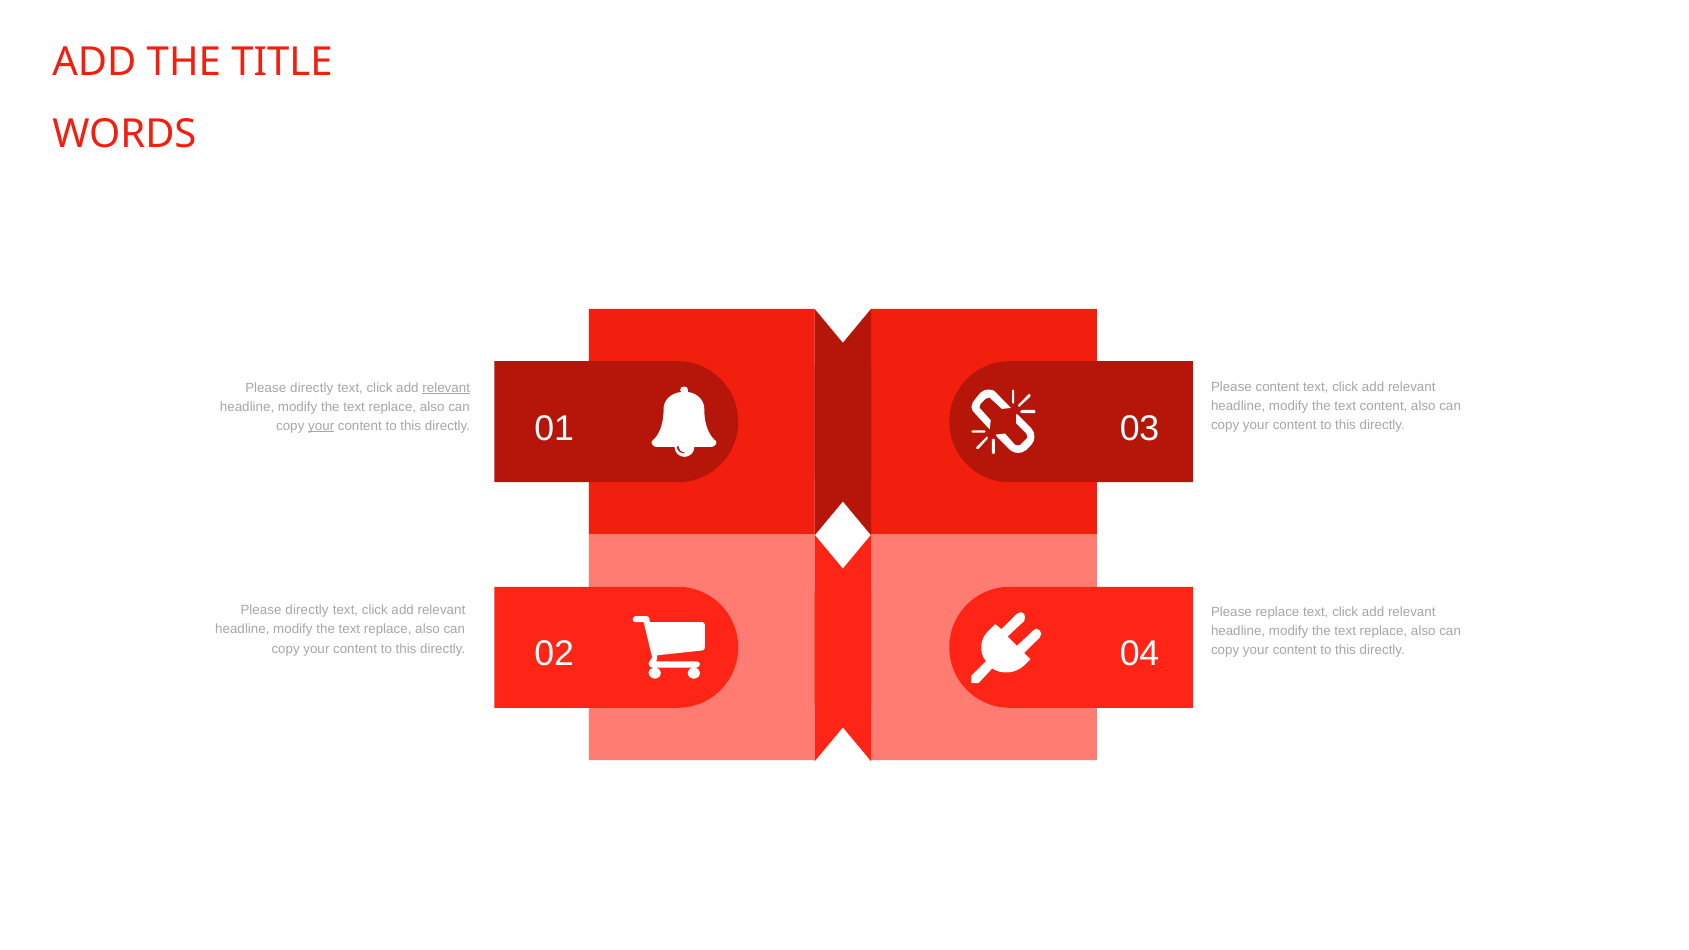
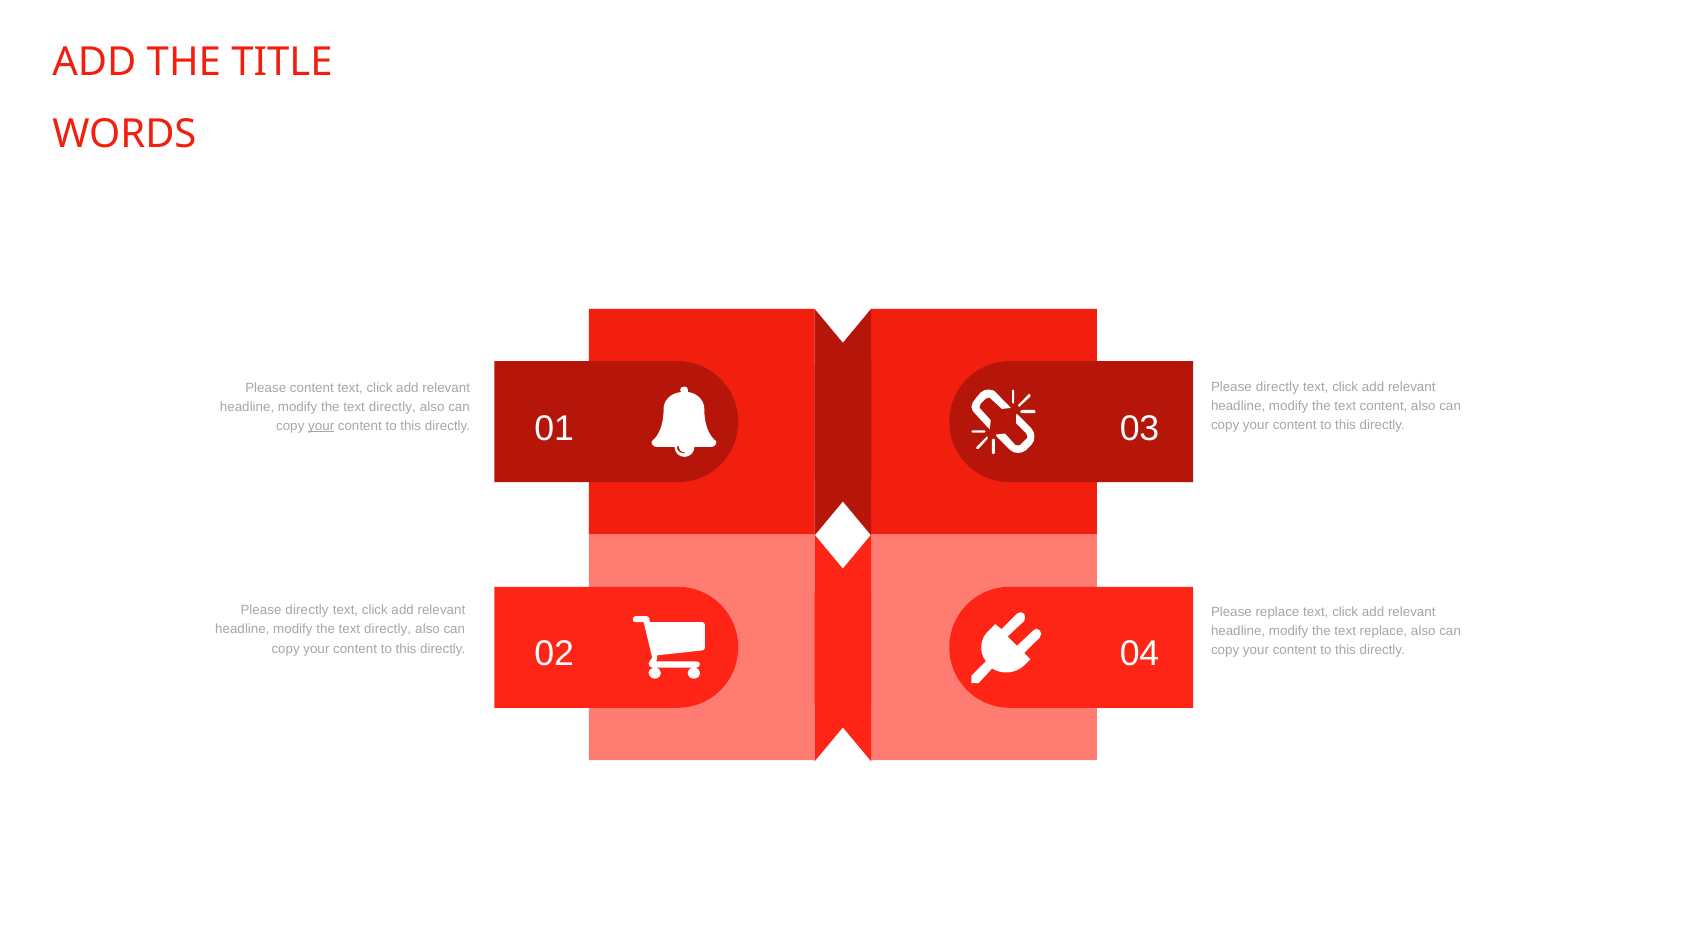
content at (1277, 387): content -> directly
directly at (312, 388): directly -> content
relevant at (446, 388) underline: present -> none
replace at (392, 407): replace -> directly
replace at (388, 630): replace -> directly
